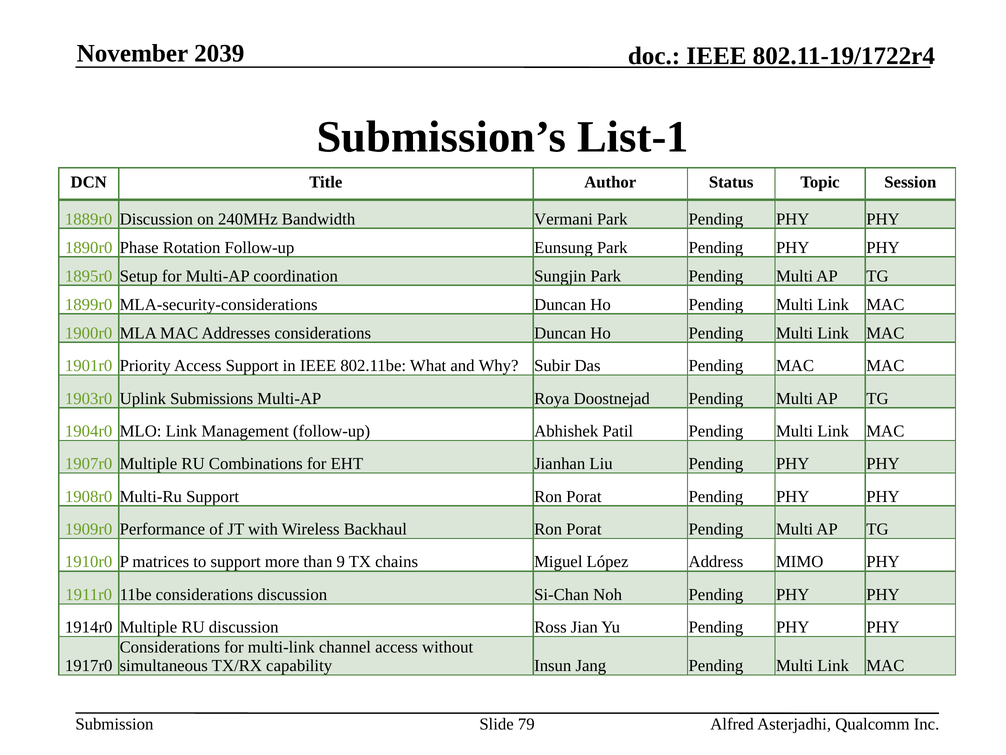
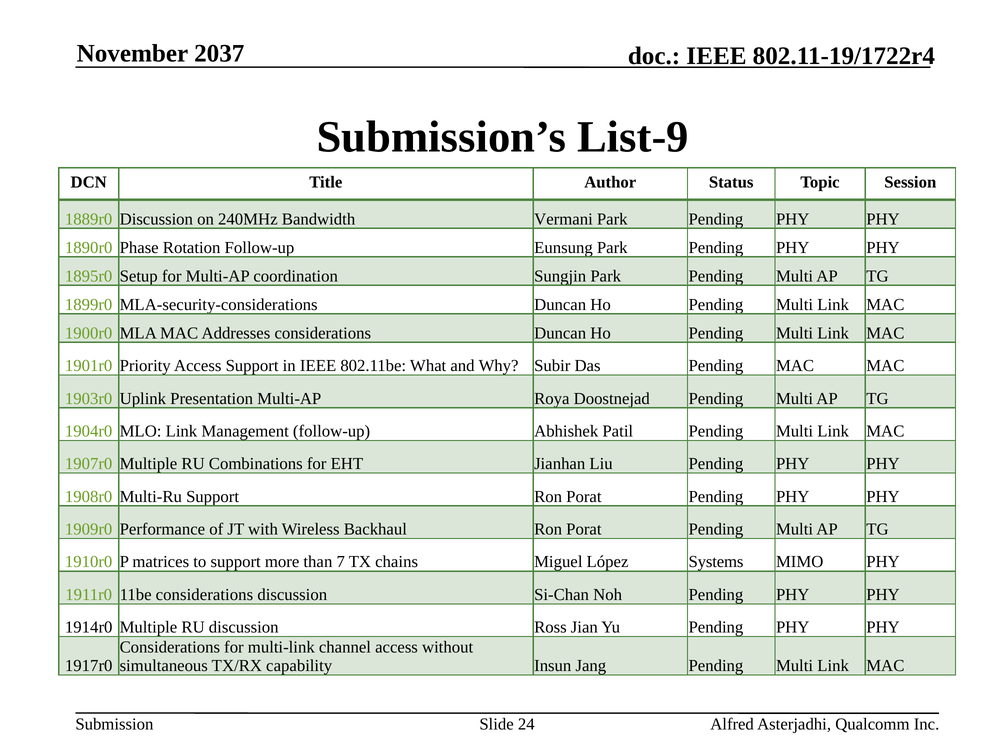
2039: 2039 -> 2037
List-1: List-1 -> List-9
Submissions: Submissions -> Presentation
9: 9 -> 7
Address: Address -> Systems
79: 79 -> 24
